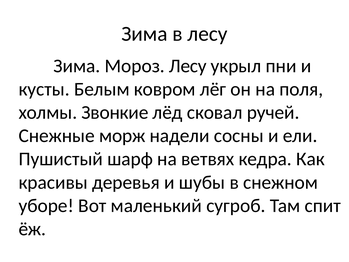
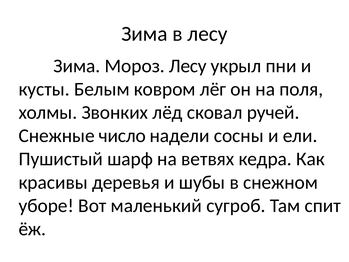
Звонкие: Звонкие -> Звонких
морж: морж -> число
